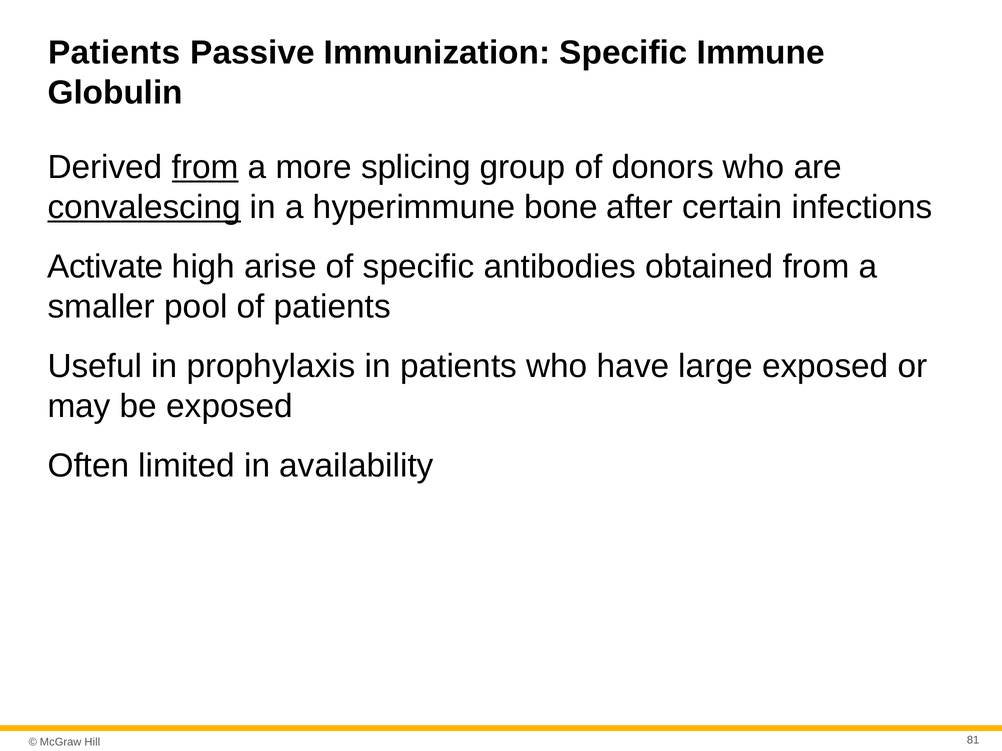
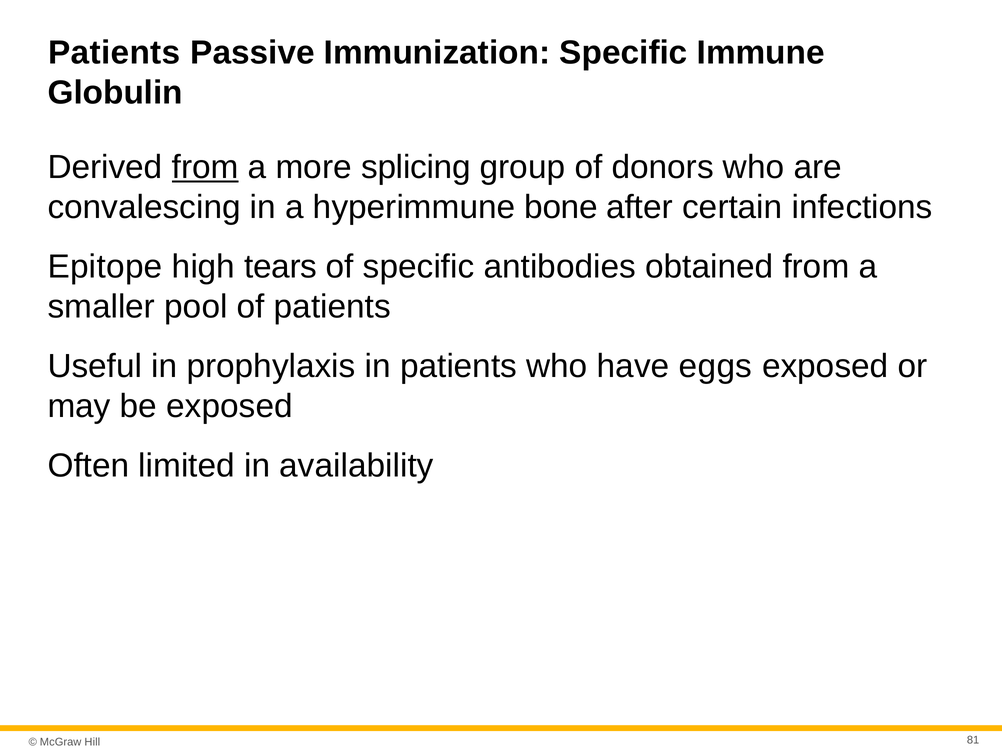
convalescing underline: present -> none
Activate: Activate -> Epitope
arise: arise -> tears
large: large -> eggs
